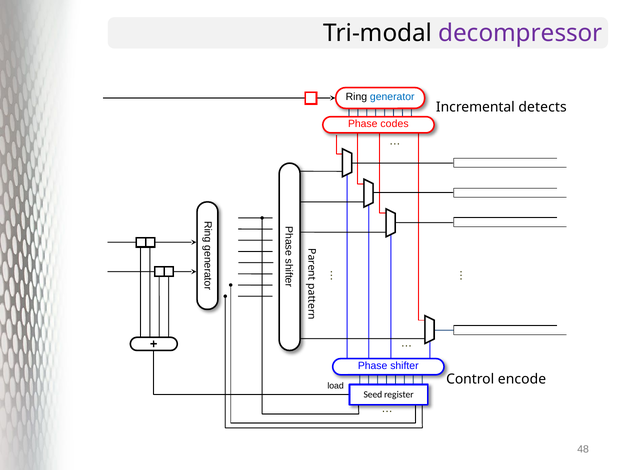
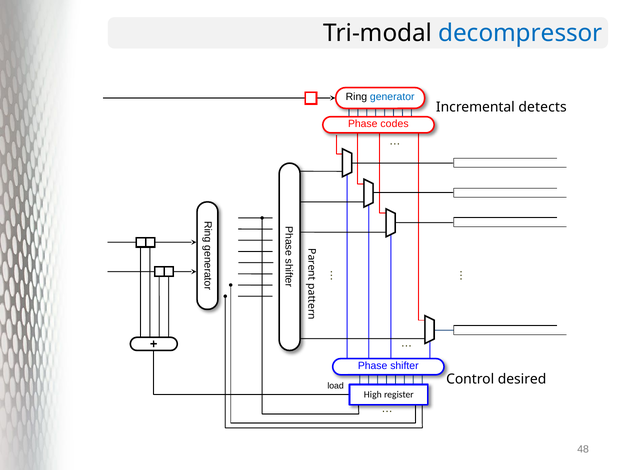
decompressor colour: purple -> blue
encode: encode -> desired
Seed: Seed -> High
